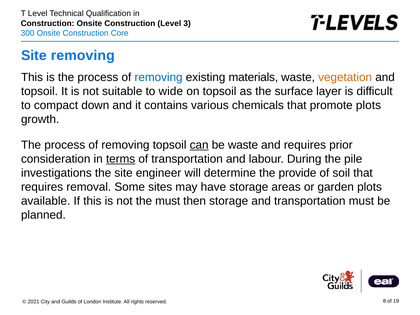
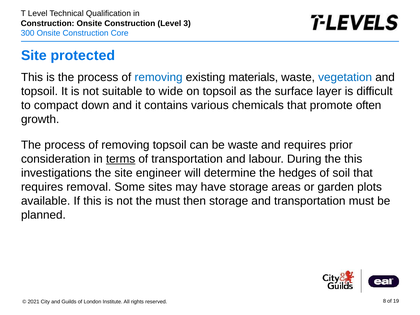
Site removing: removing -> protected
vegetation colour: orange -> blue
promote plots: plots -> often
can underline: present -> none
the pile: pile -> this
provide: provide -> hedges
